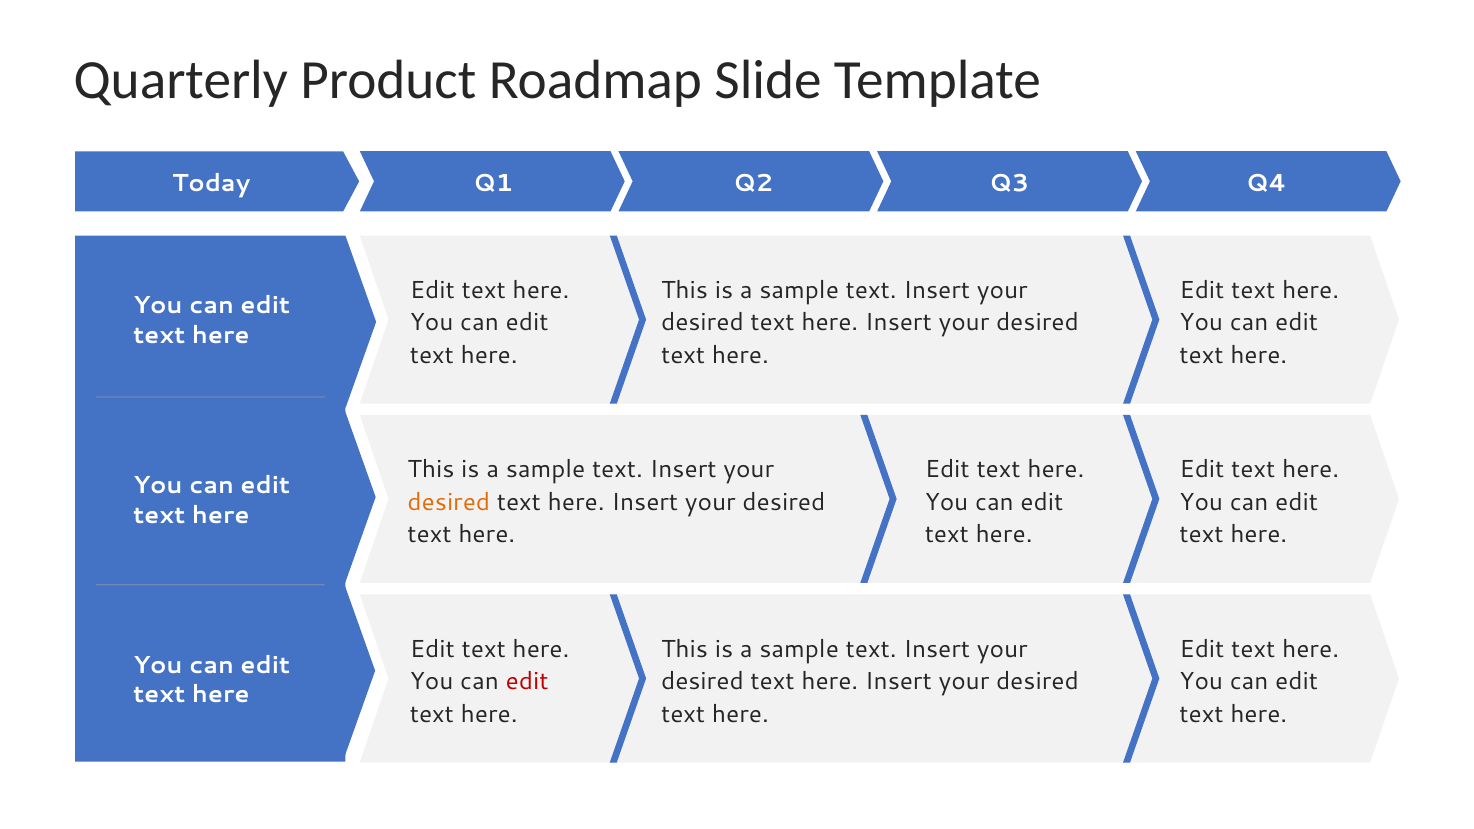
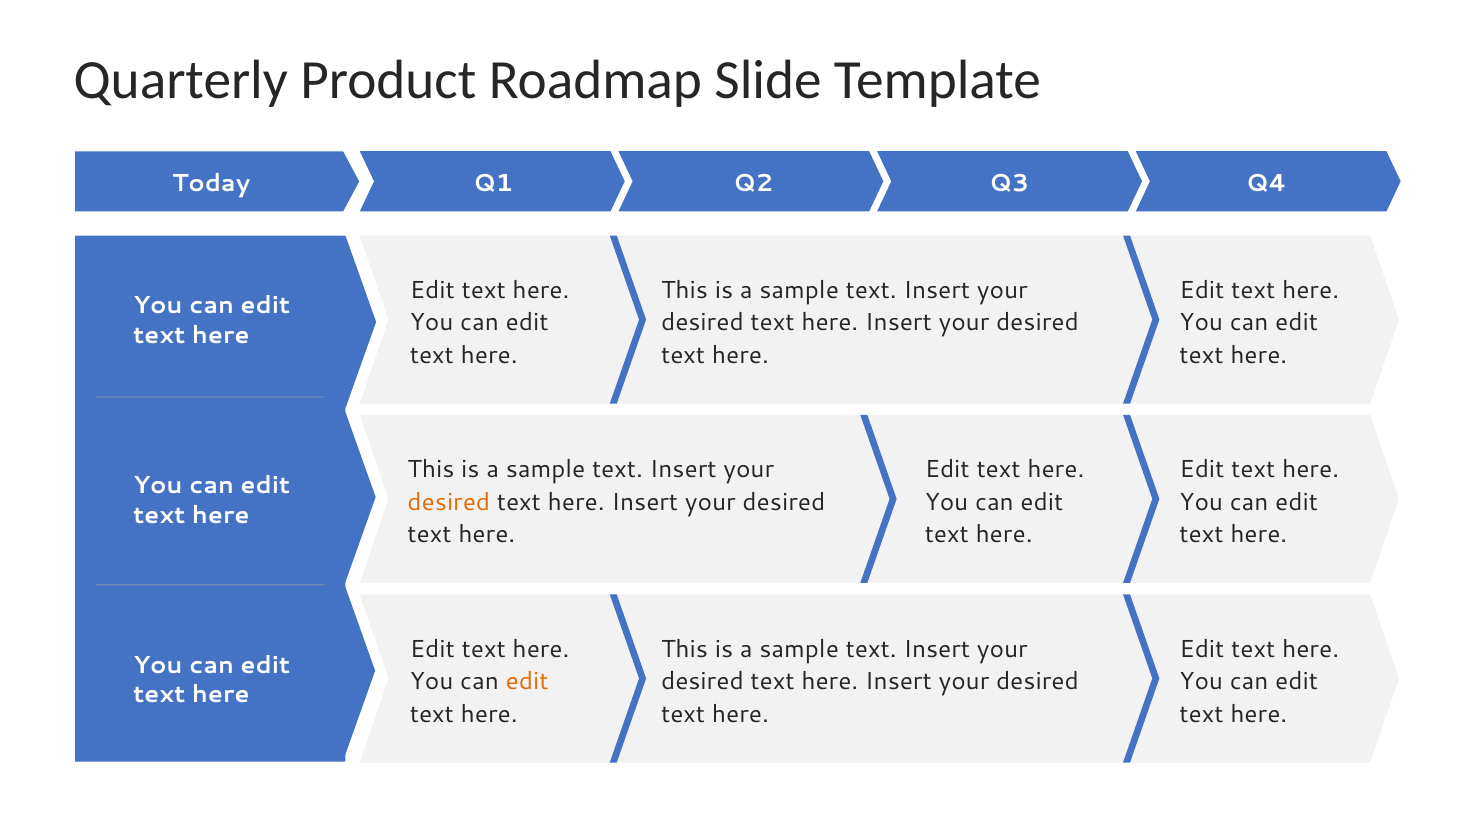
edit at (527, 682) colour: red -> orange
